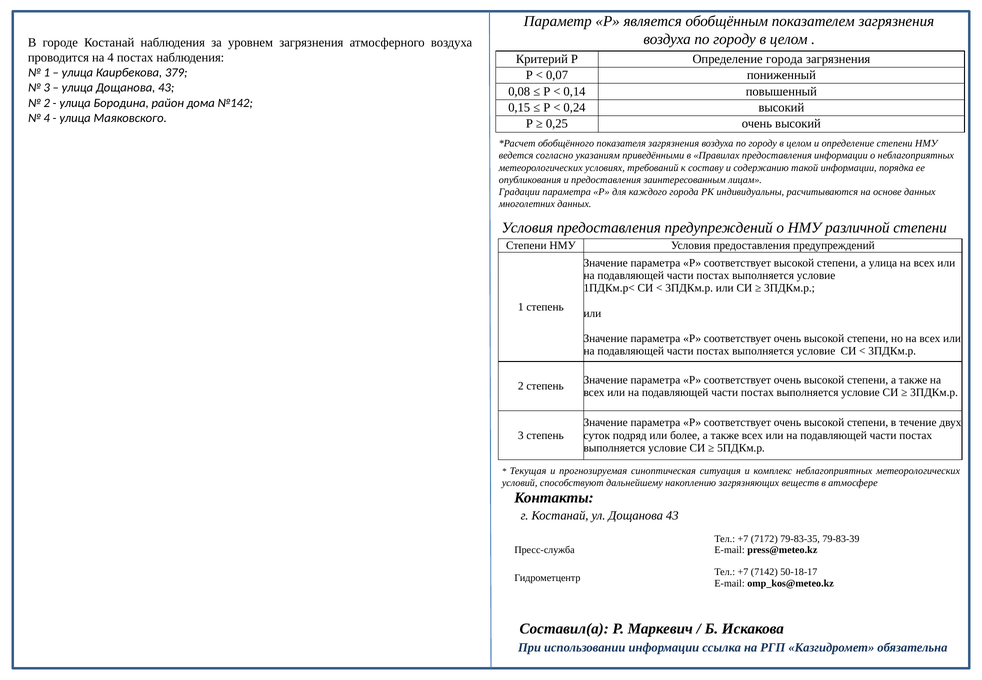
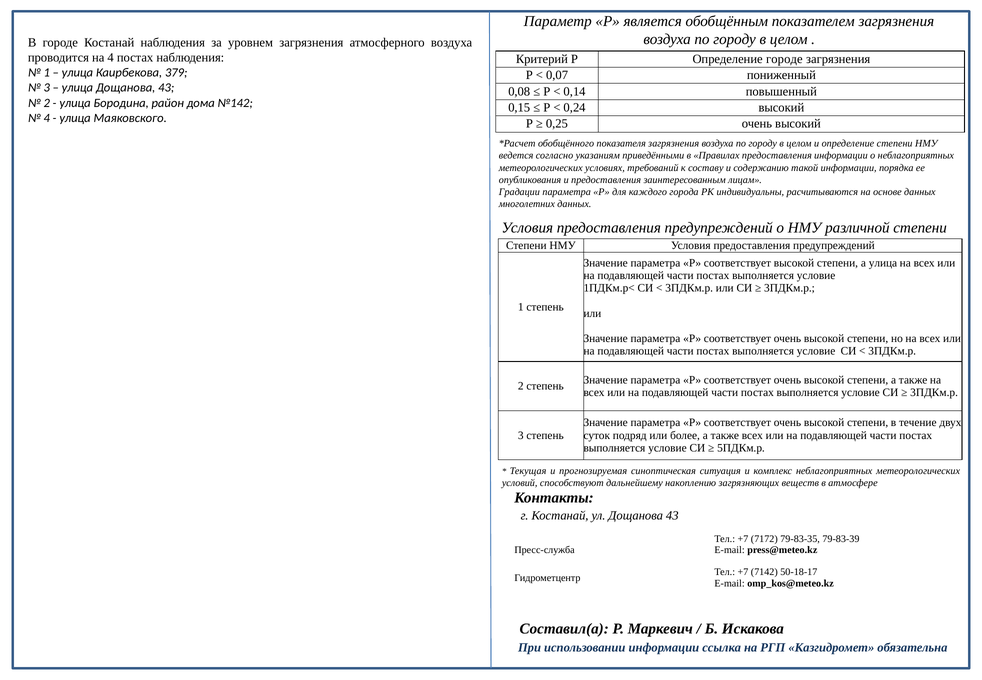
Определение города: города -> городе
